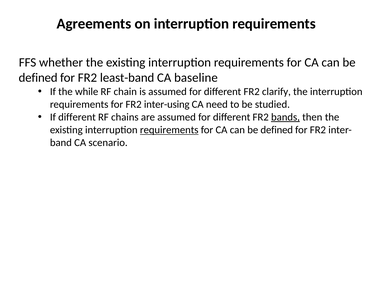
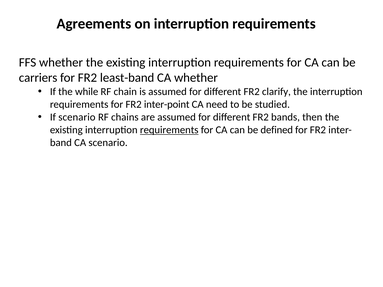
defined at (38, 78): defined -> carriers
CA baseline: baseline -> whether
inter-using: inter-using -> inter-point
If different: different -> scenario
bands underline: present -> none
